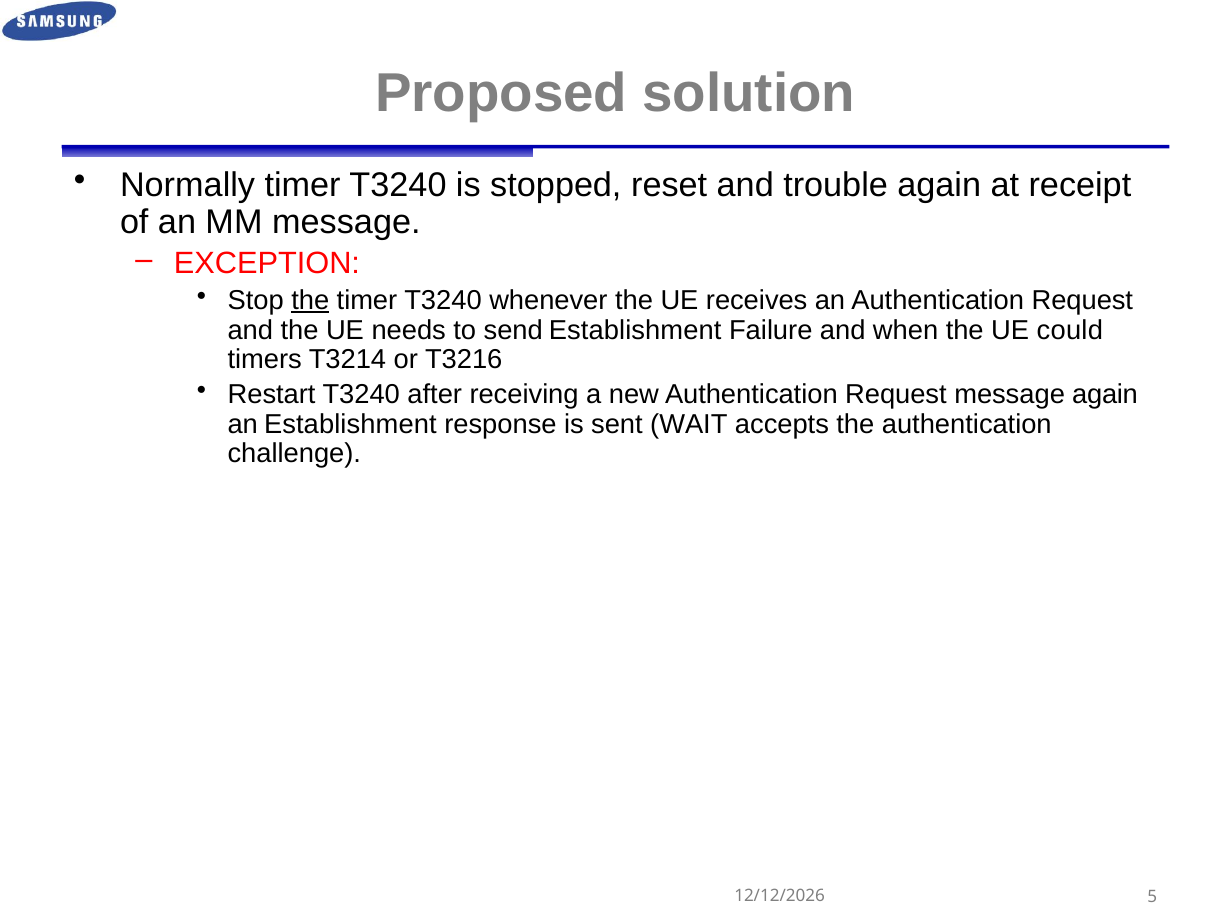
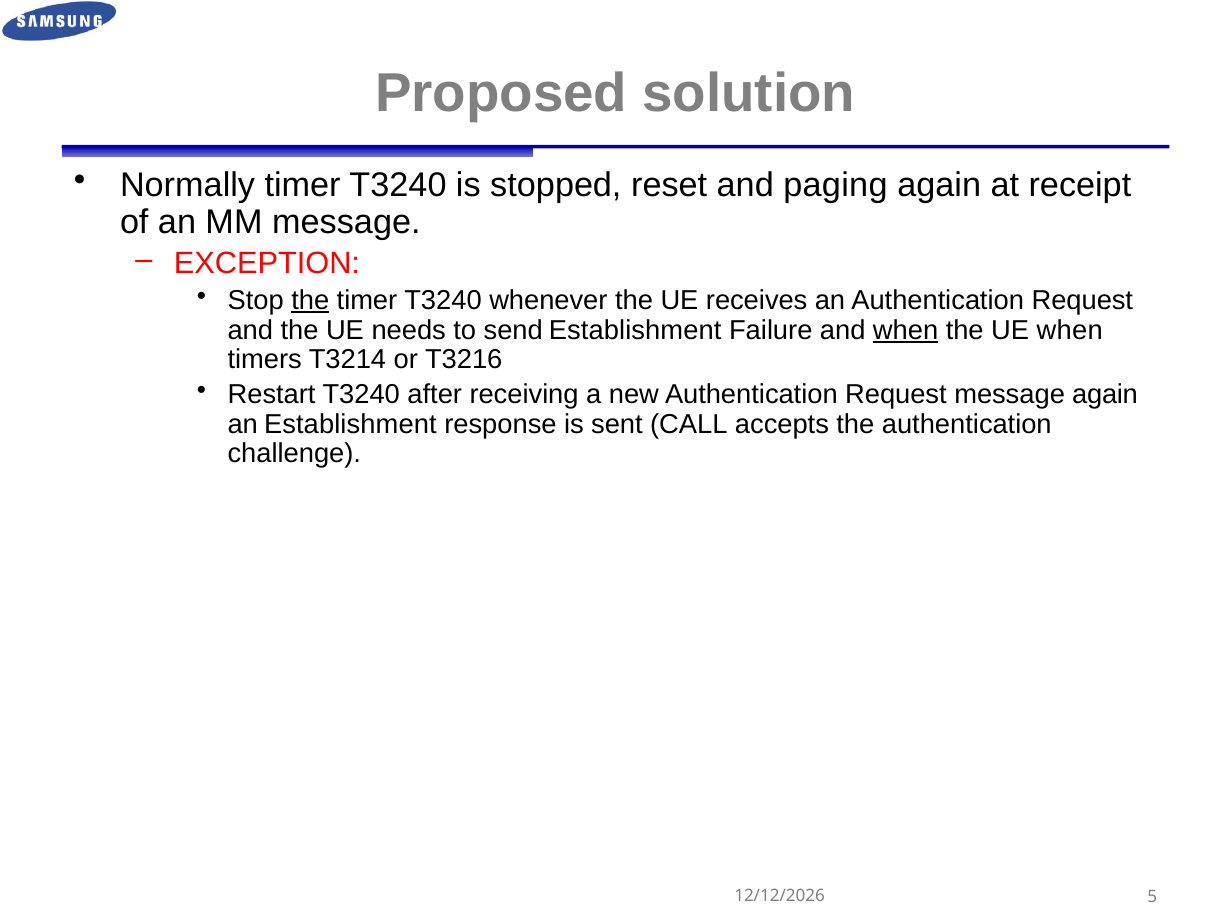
trouble: trouble -> paging
when at (906, 330) underline: none -> present
UE could: could -> when
WAIT: WAIT -> CALL
